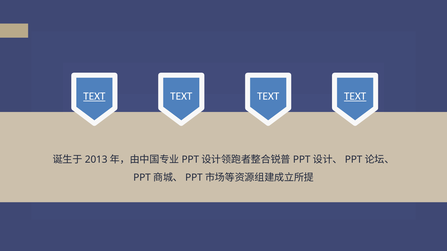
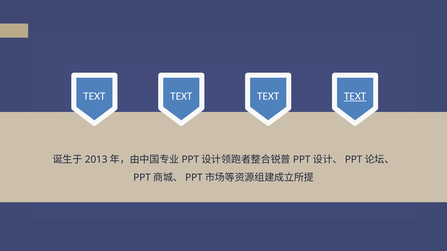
TEXT at (94, 96) underline: present -> none
